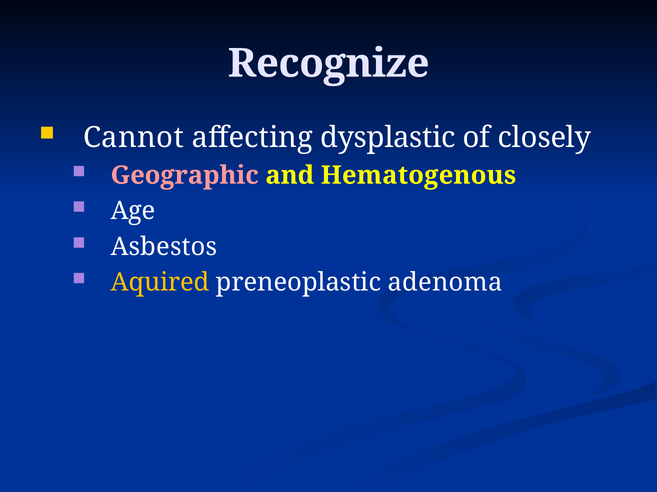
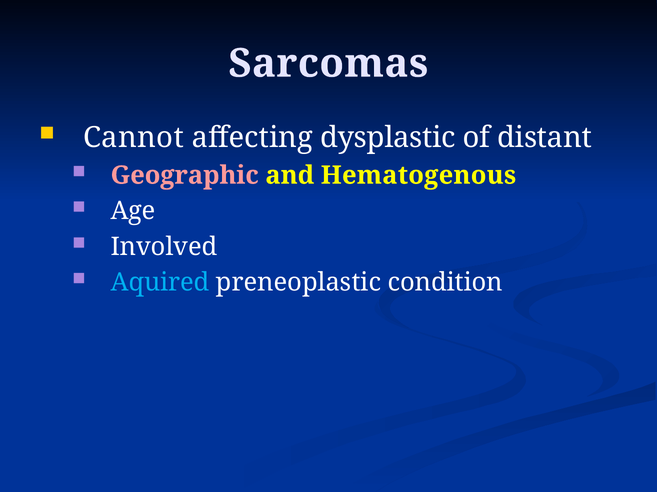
Recognize: Recognize -> Sarcomas
closely: closely -> distant
Asbestos: Asbestos -> Involved
Aquired colour: yellow -> light blue
adenoma: adenoma -> condition
